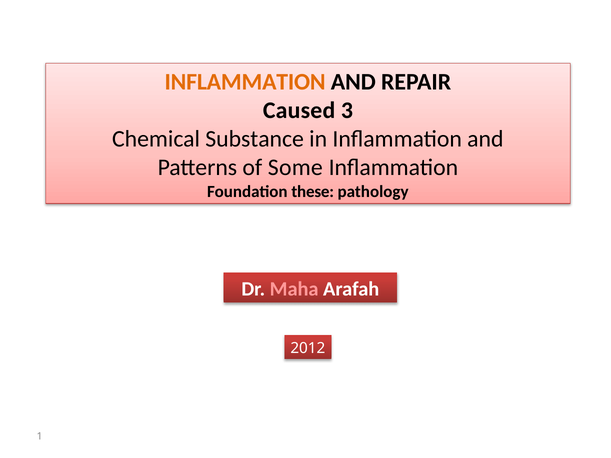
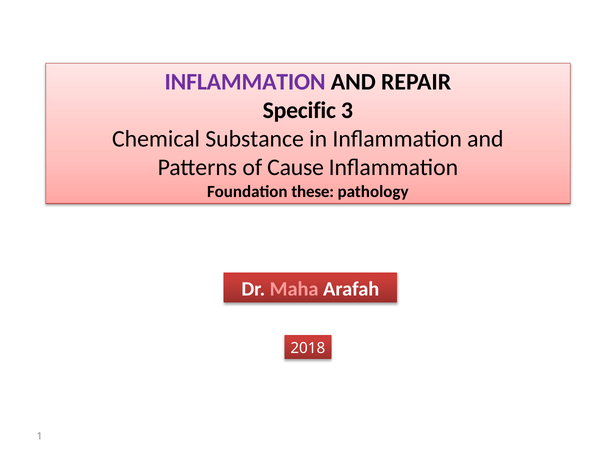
INFLAMMATION at (245, 82) colour: orange -> purple
Caused: Caused -> Specific
Some: Some -> Cause
2012: 2012 -> 2018
